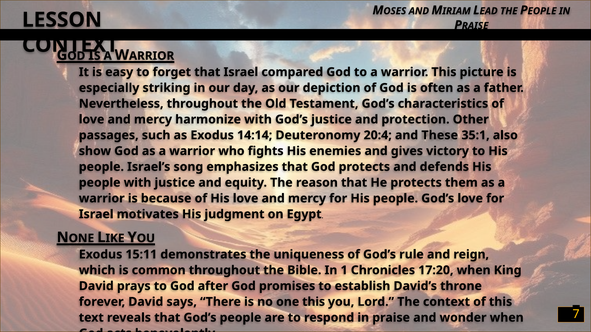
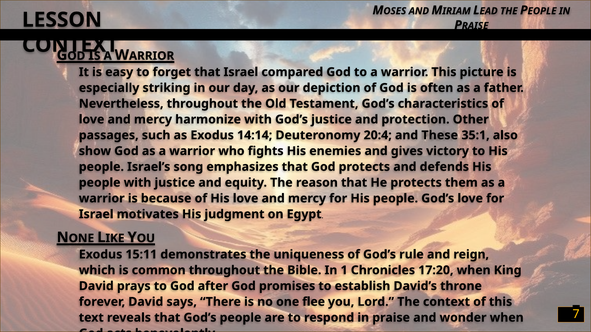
one this: this -> flee
